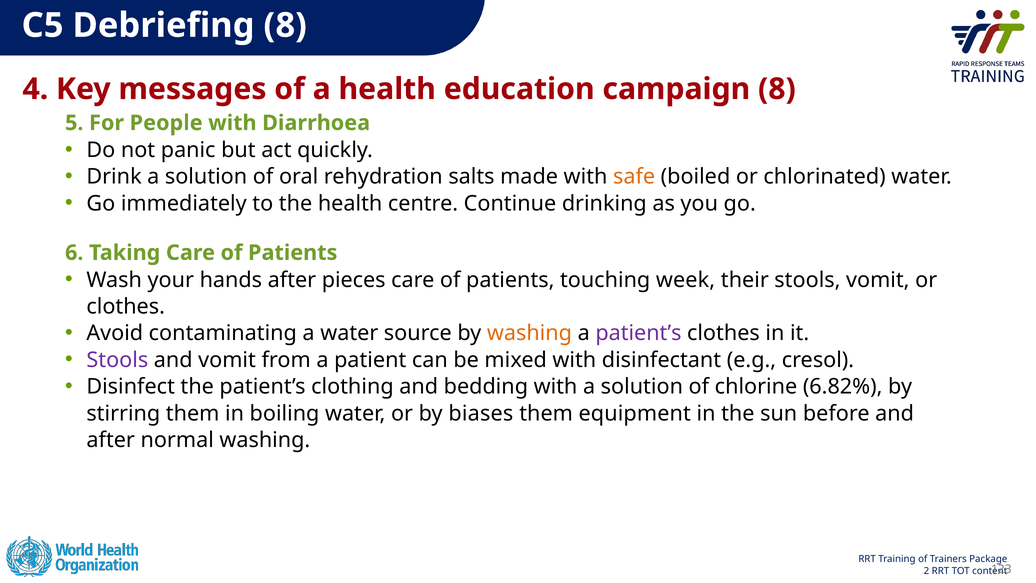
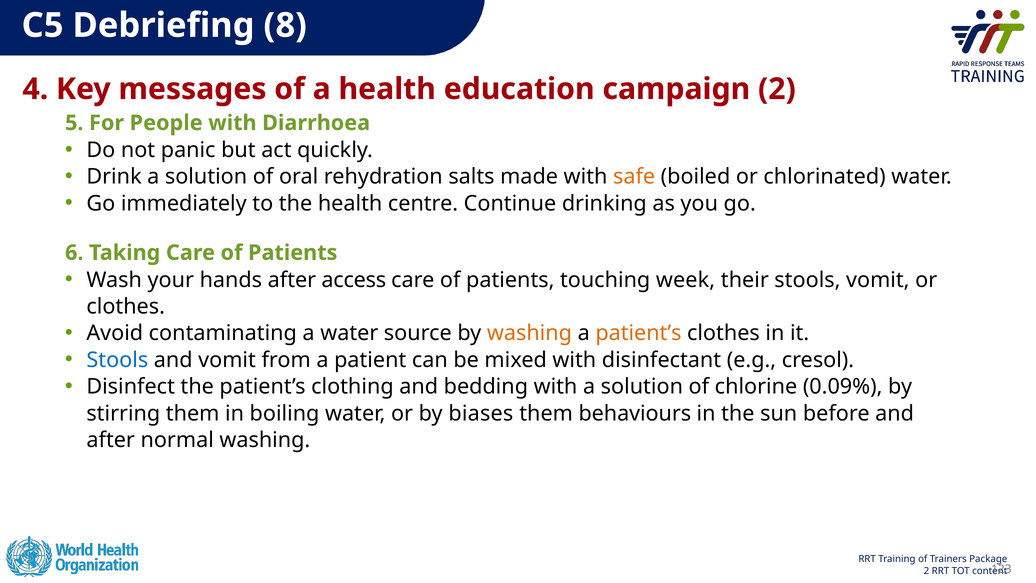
campaign 8: 8 -> 2
pieces: pieces -> access
patient’s at (638, 333) colour: purple -> orange
Stools at (117, 360) colour: purple -> blue
6.82%: 6.82% -> 0.09%
equipment: equipment -> behaviours
